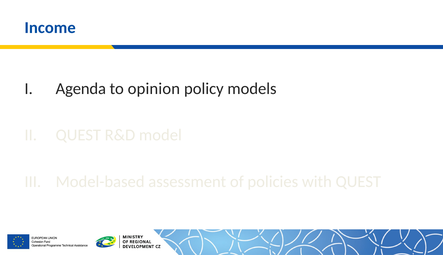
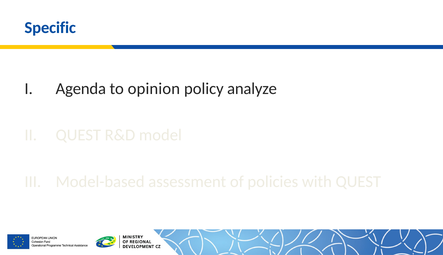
Income: Income -> Specific
models: models -> analyze
